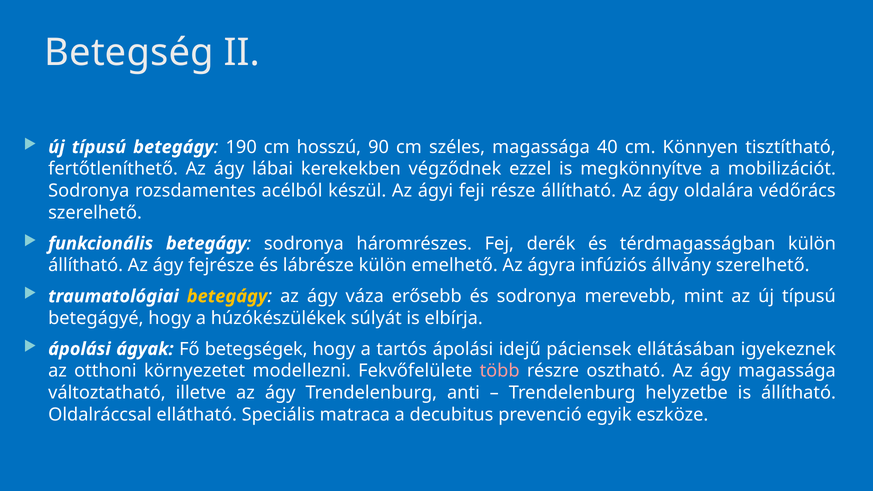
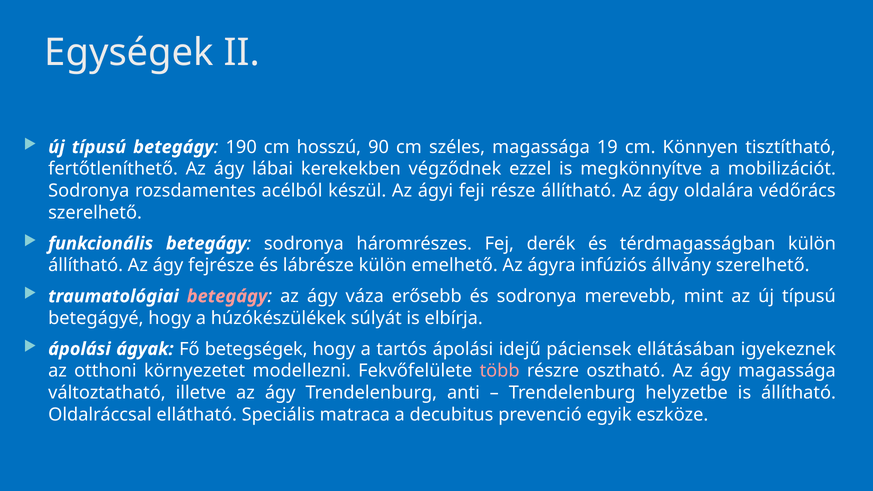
Betegség: Betegség -> Egységek
40: 40 -> 19
betegágy at (227, 296) colour: yellow -> pink
